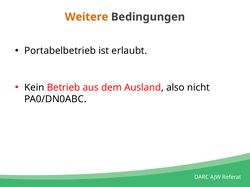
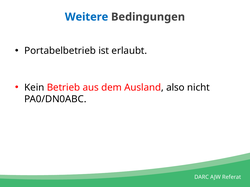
Weitere colour: orange -> blue
